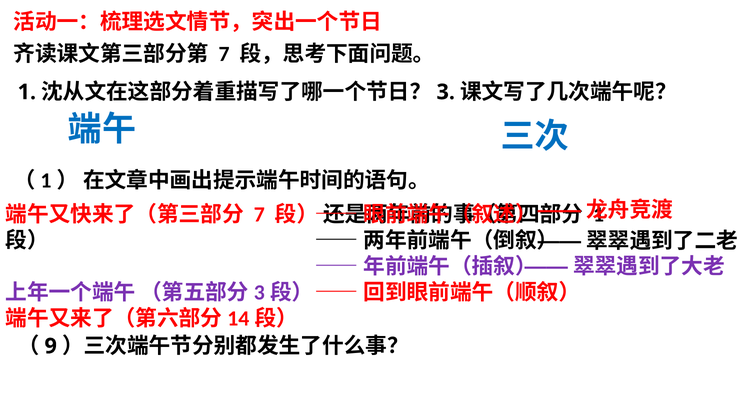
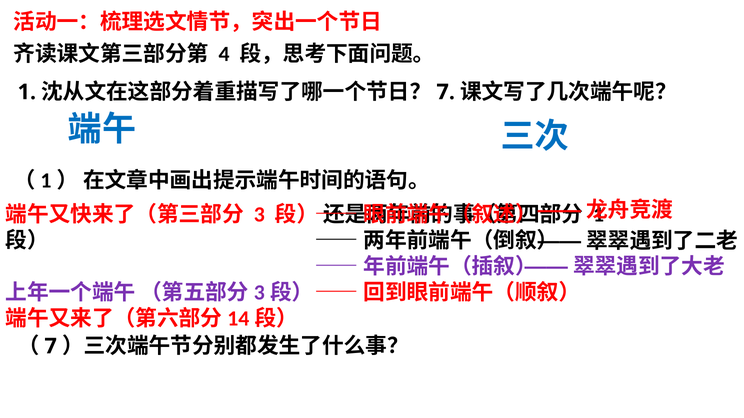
7 at (224, 54): 7 -> 4
3 at (446, 92): 3 -> 7
7 at (259, 215): 7 -> 3
9 at (51, 347): 9 -> 7
